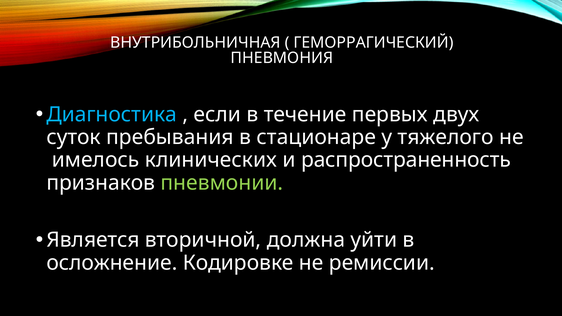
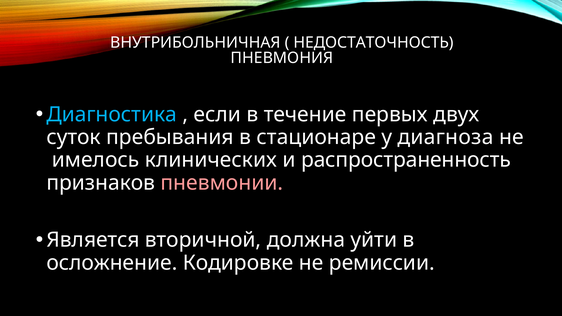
ГЕМОРРАГИЧЕСКИЙ: ГЕМОРРАГИЧЕСКИЙ -> НЕДОСТАТОЧНОСТЬ
тяжелого: тяжелого -> диагноза
пневмонии colour: light green -> pink
